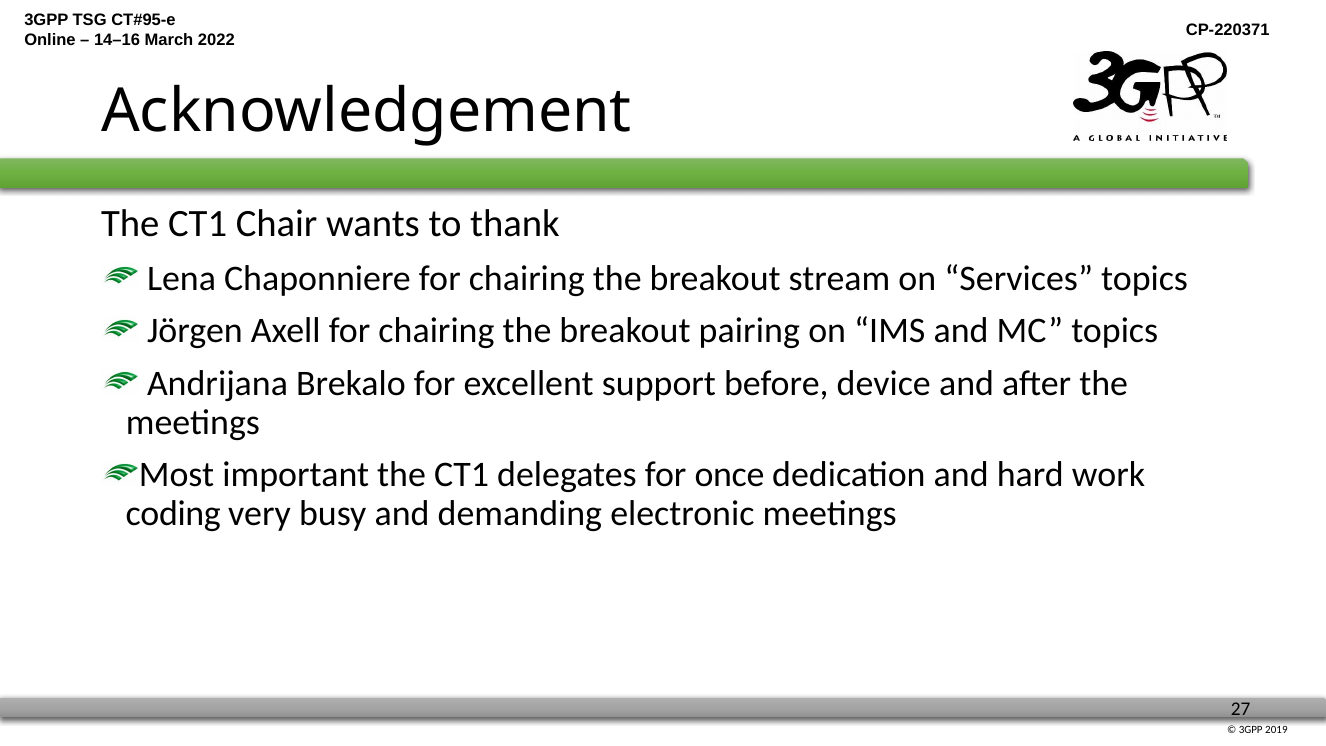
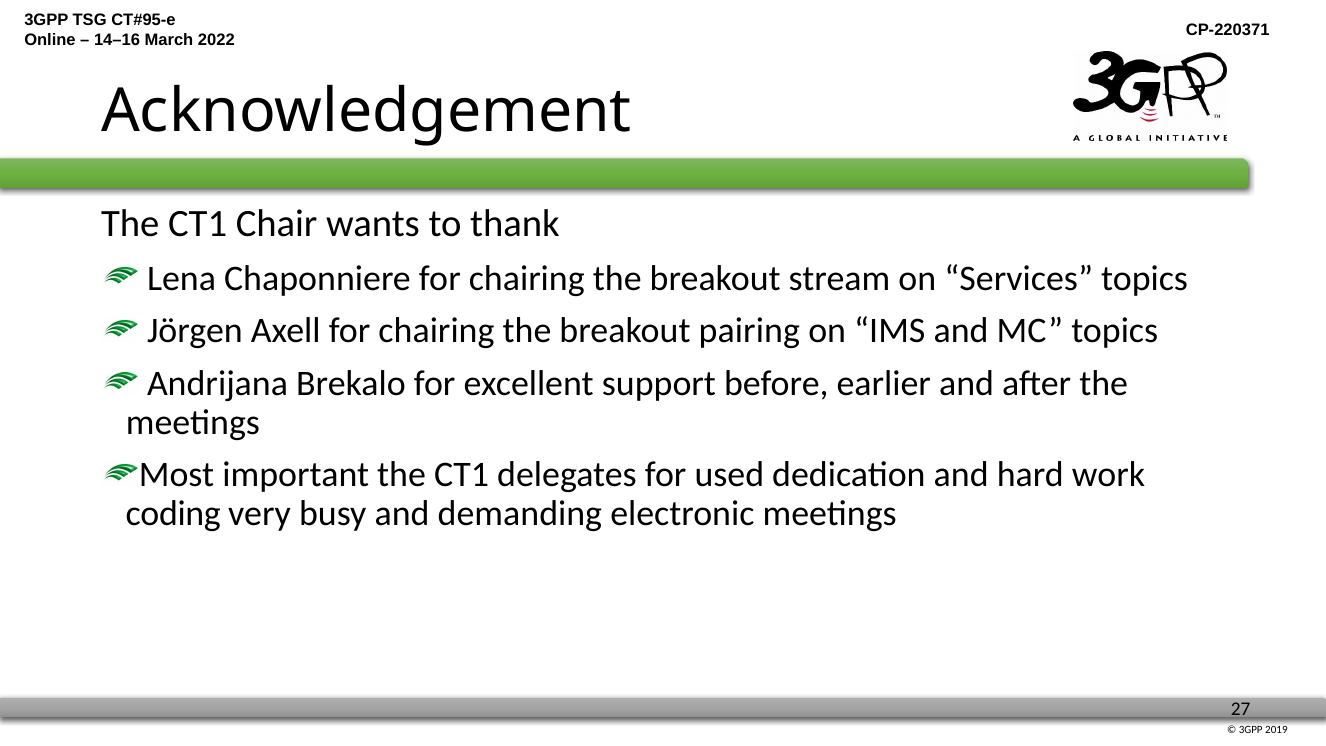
device: device -> earlier
once: once -> used
